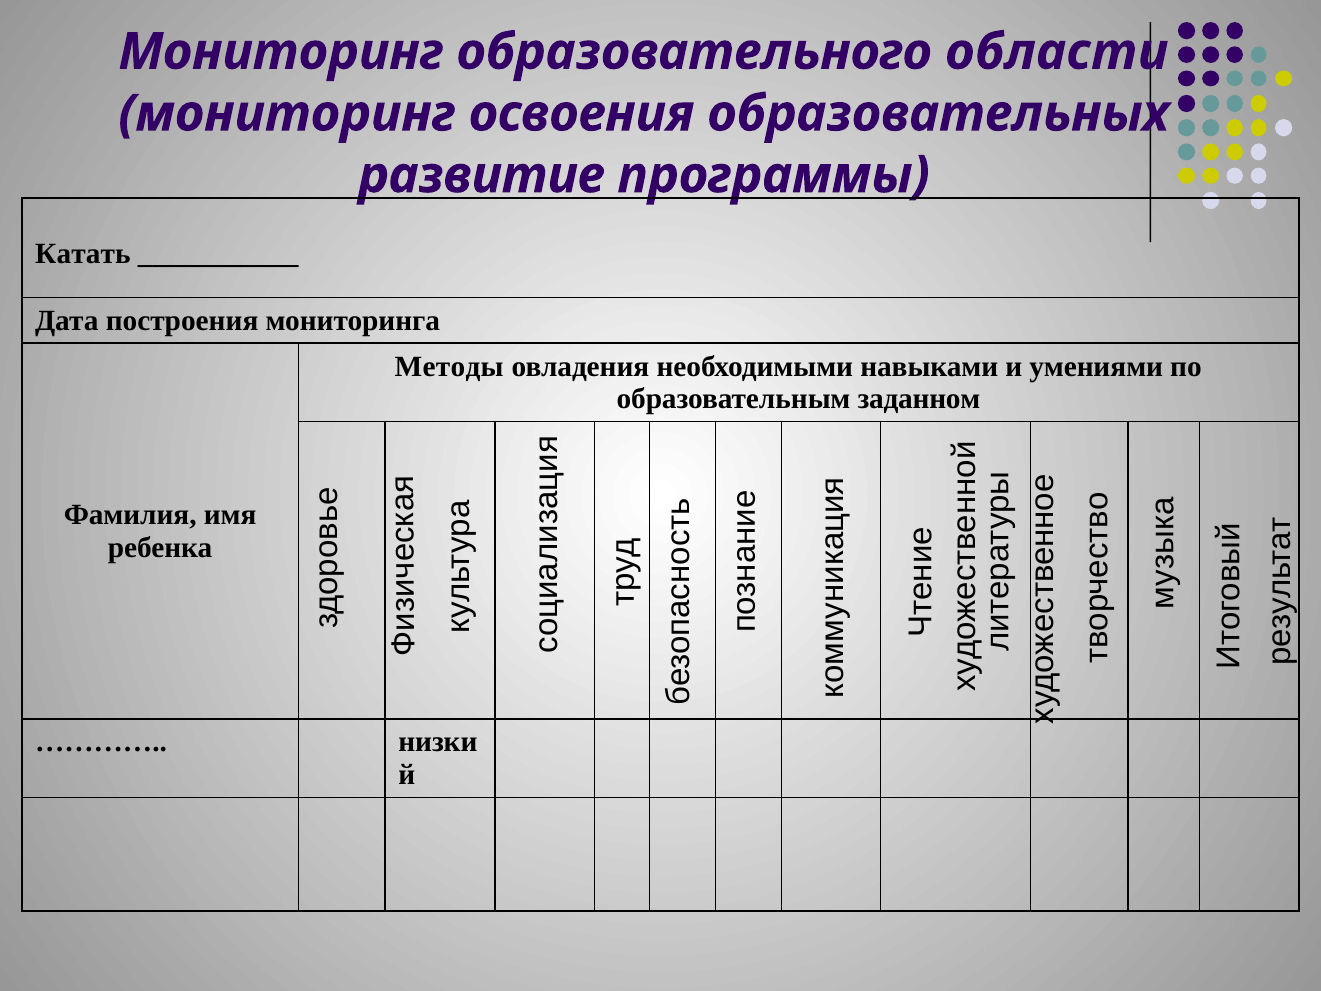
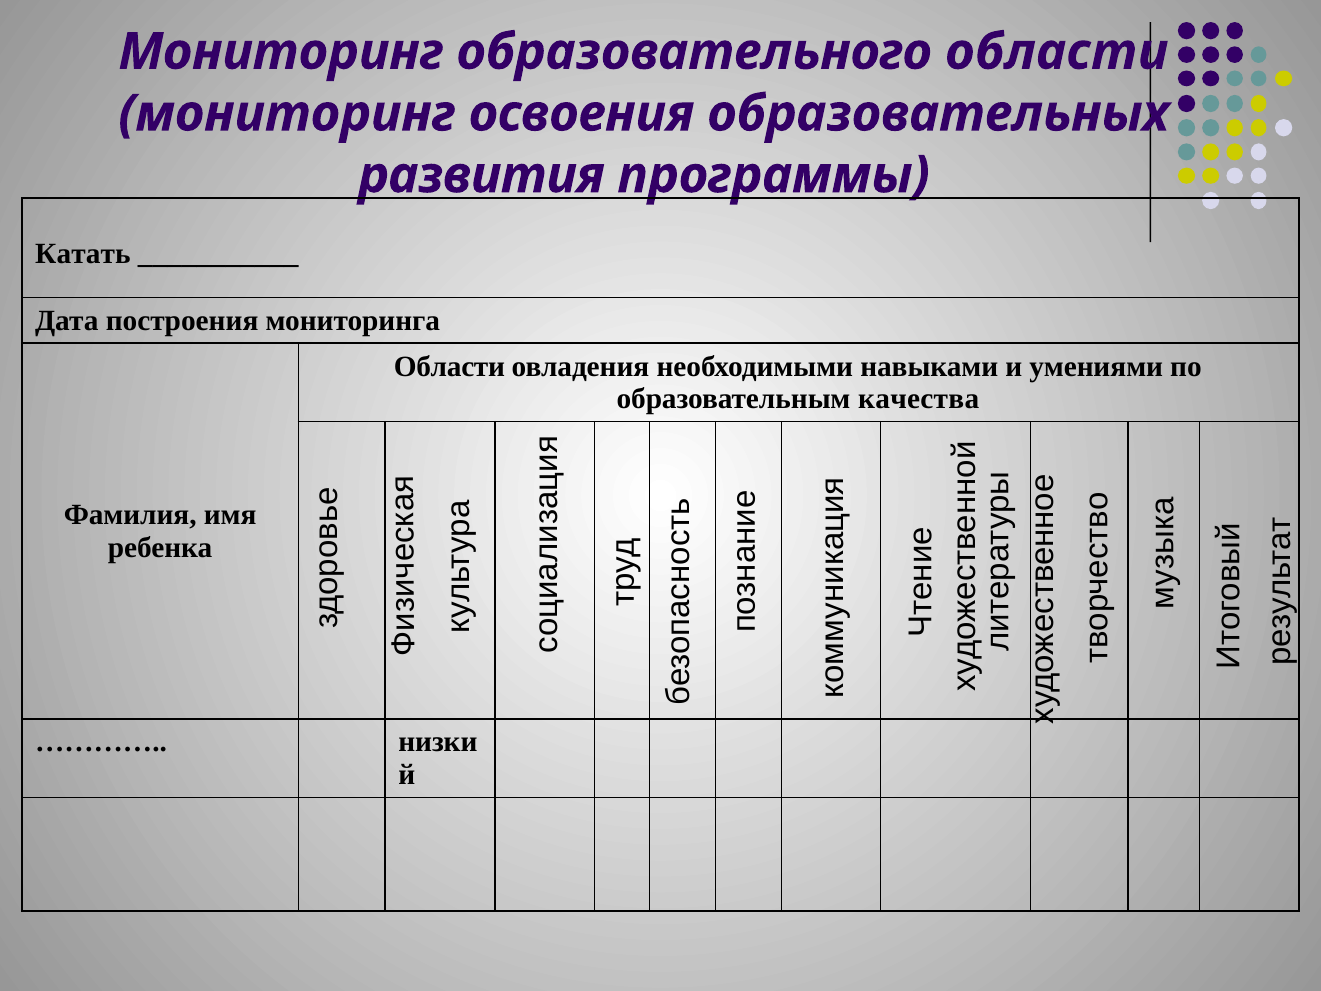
развитие: развитие -> развития
Методы at (449, 366): Методы -> Области
заданном: заданном -> качества
